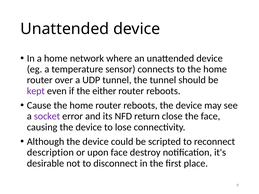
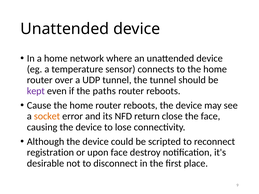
either: either -> paths
socket colour: purple -> orange
description: description -> registration
